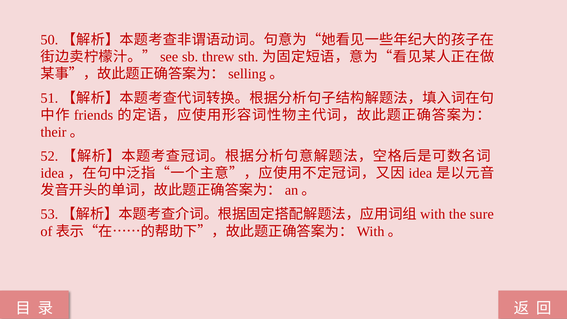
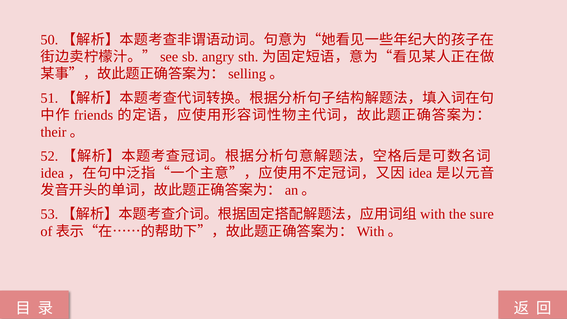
threw: threw -> angry
